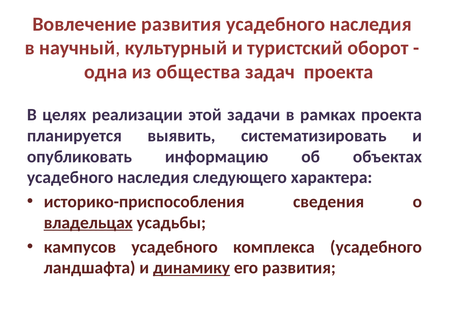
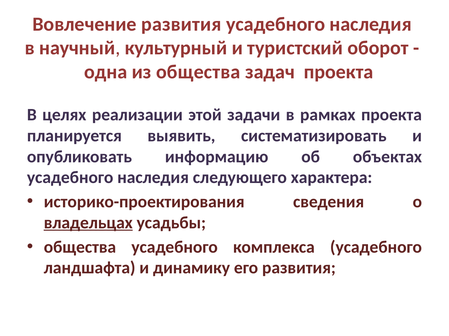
историко-приспособления: историко-приспособления -> историко-проектирования
кампусов at (80, 248): кампусов -> общества
динамику underline: present -> none
